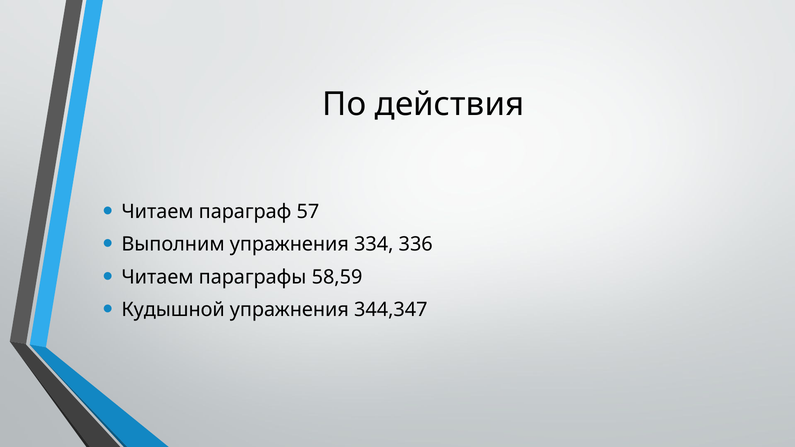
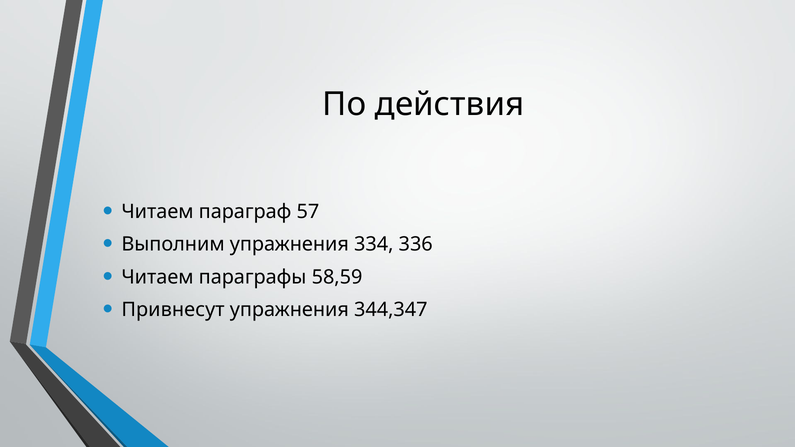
Кудышной: Кудышной -> Привнесут
